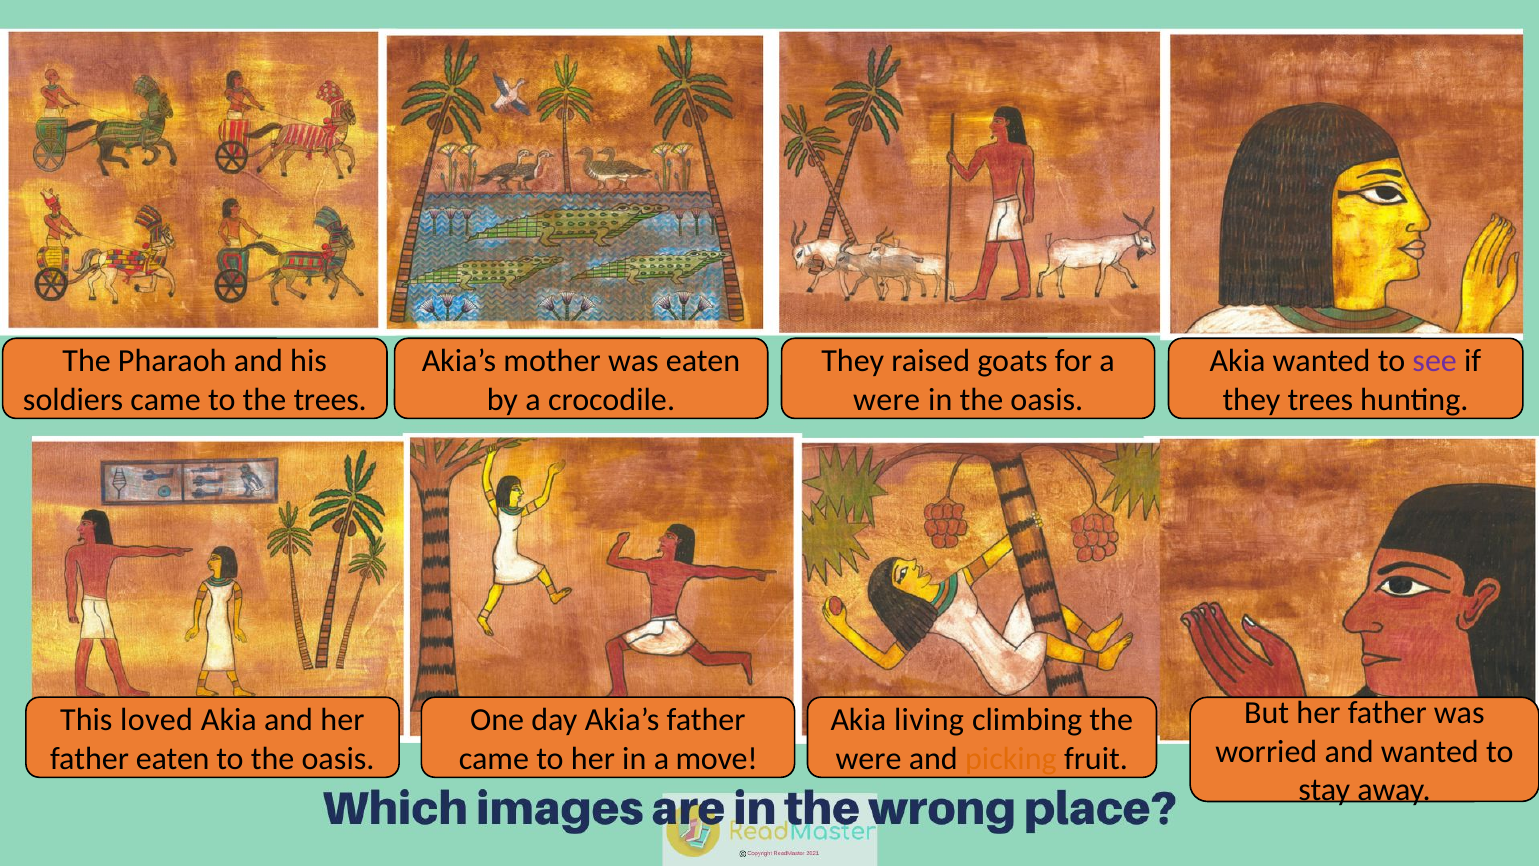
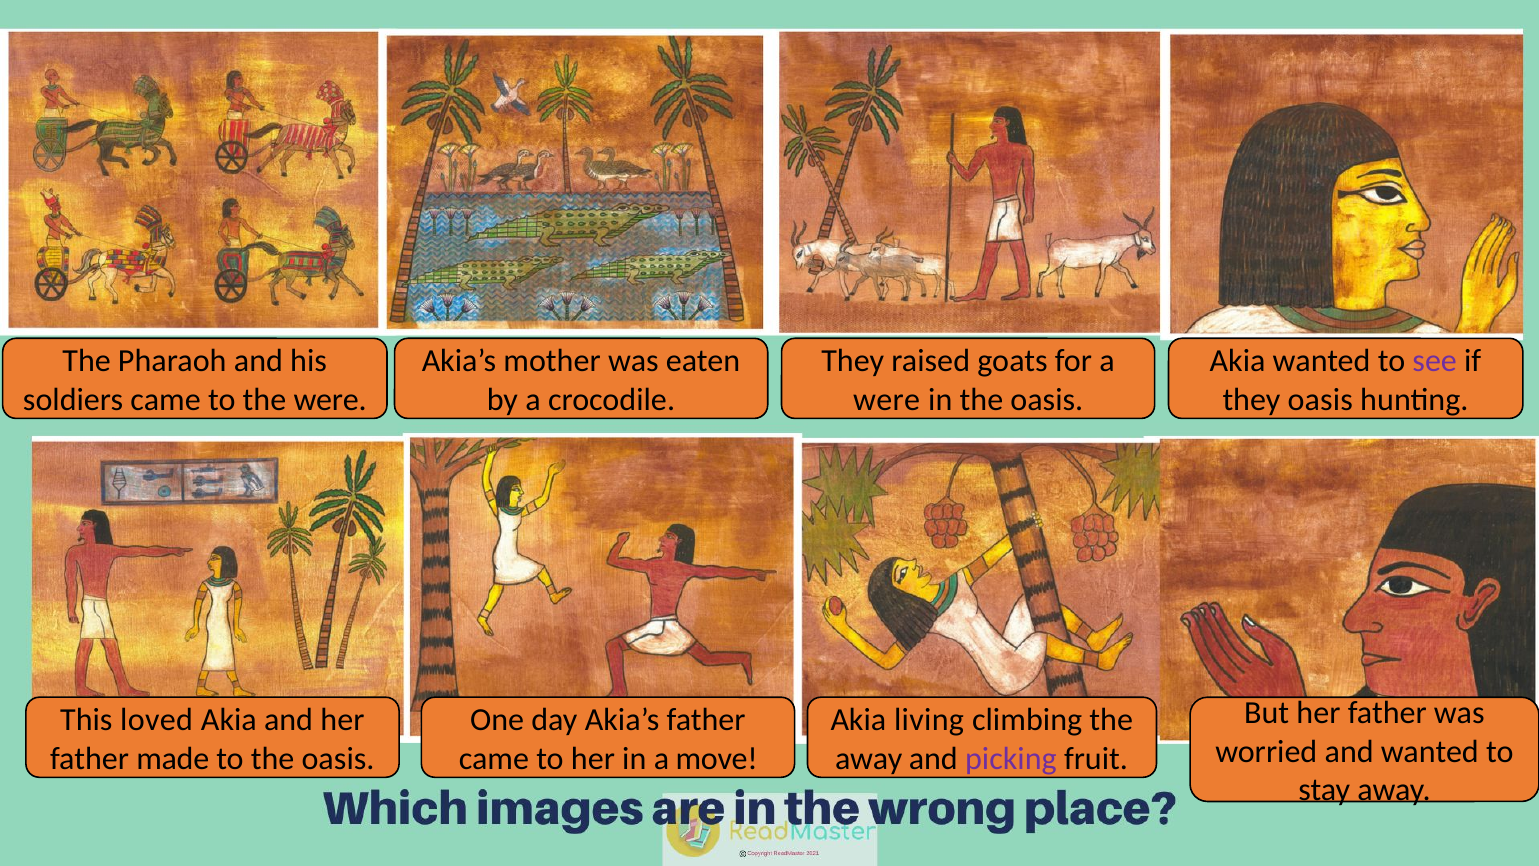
the trees: trees -> were
they trees: trees -> oasis
father eaten: eaten -> made
were at (869, 758): were -> away
picking colour: orange -> purple
